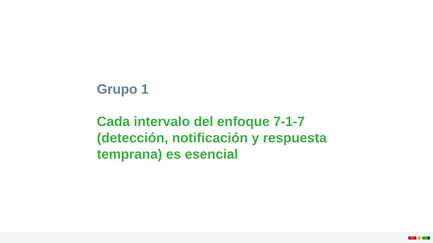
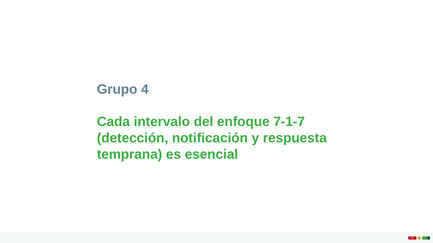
1: 1 -> 4
